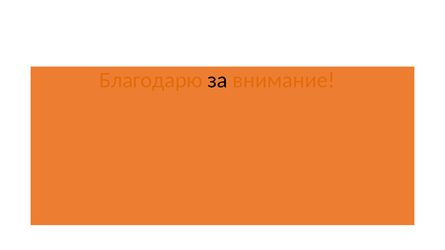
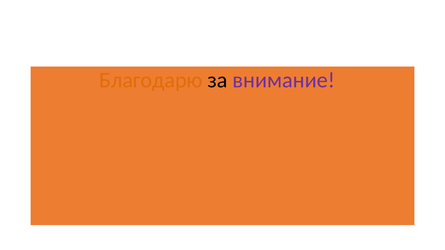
внимание colour: orange -> purple
